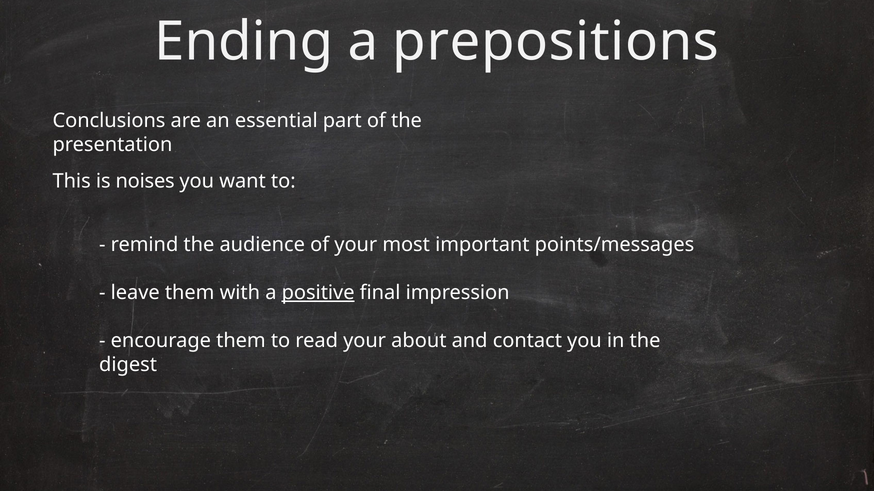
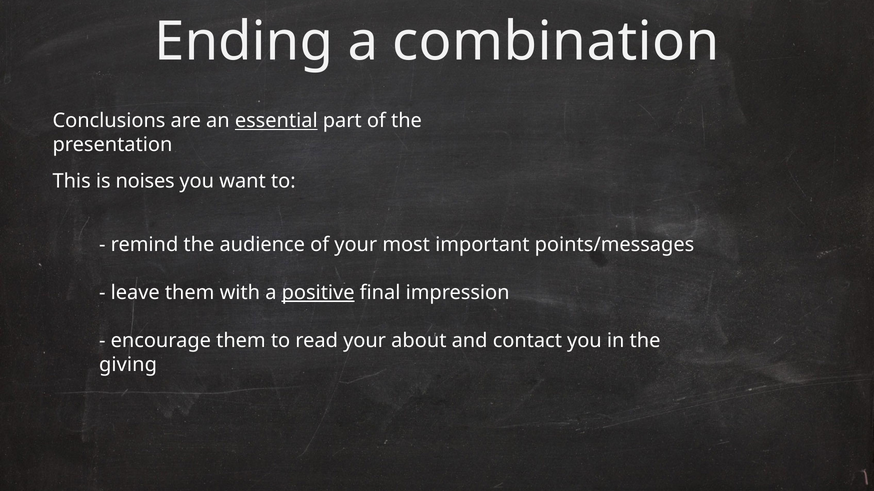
prepositions: prepositions -> combination
essential underline: none -> present
digest: digest -> giving
